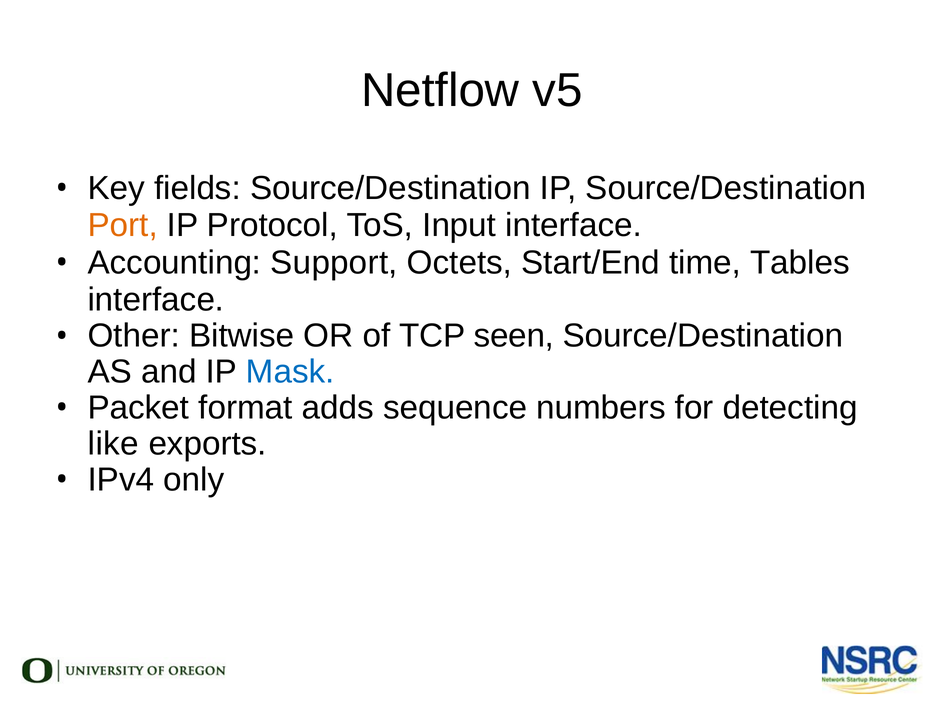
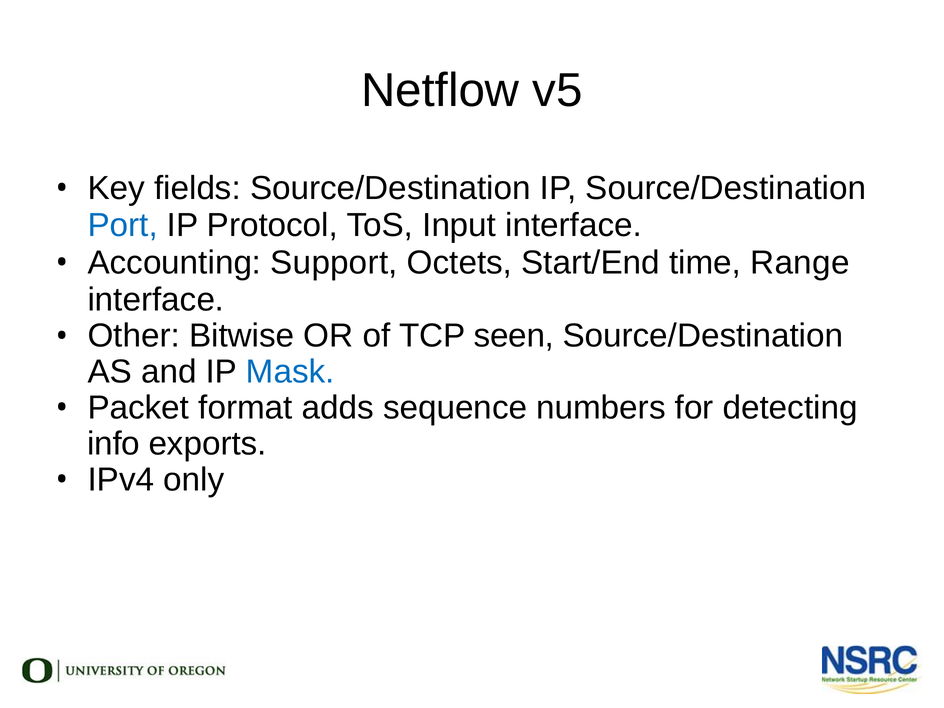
Port colour: orange -> blue
Tables: Tables -> Range
like: like -> info
